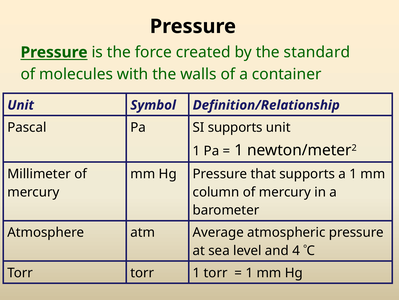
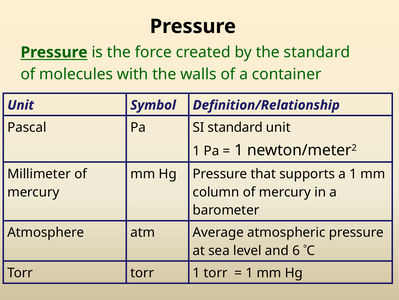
SI supports: supports -> standard
4: 4 -> 6
